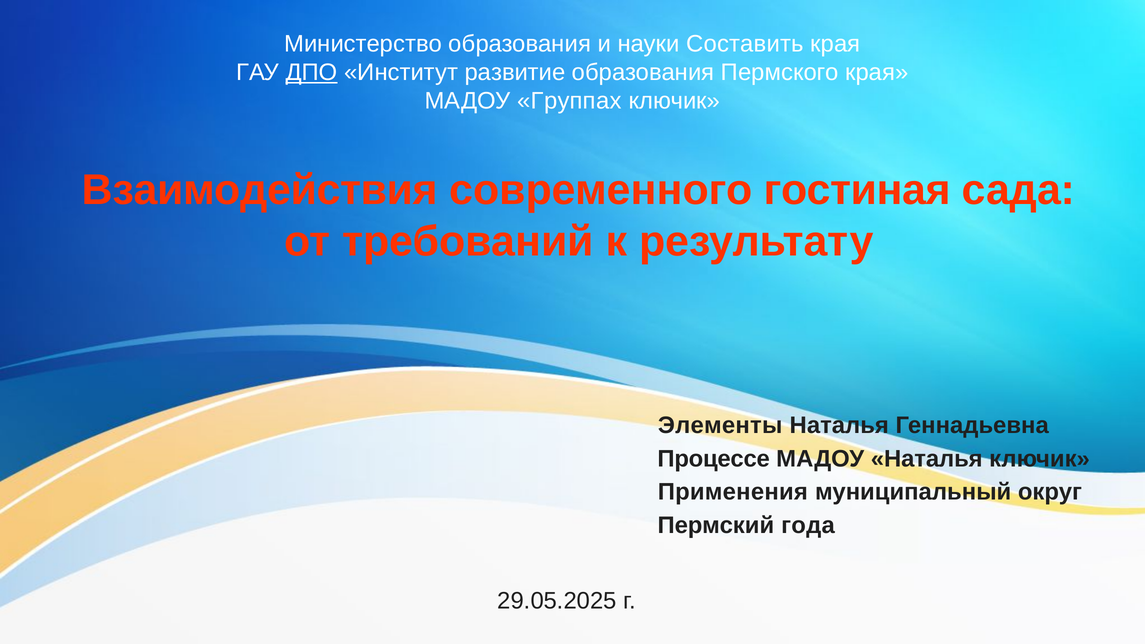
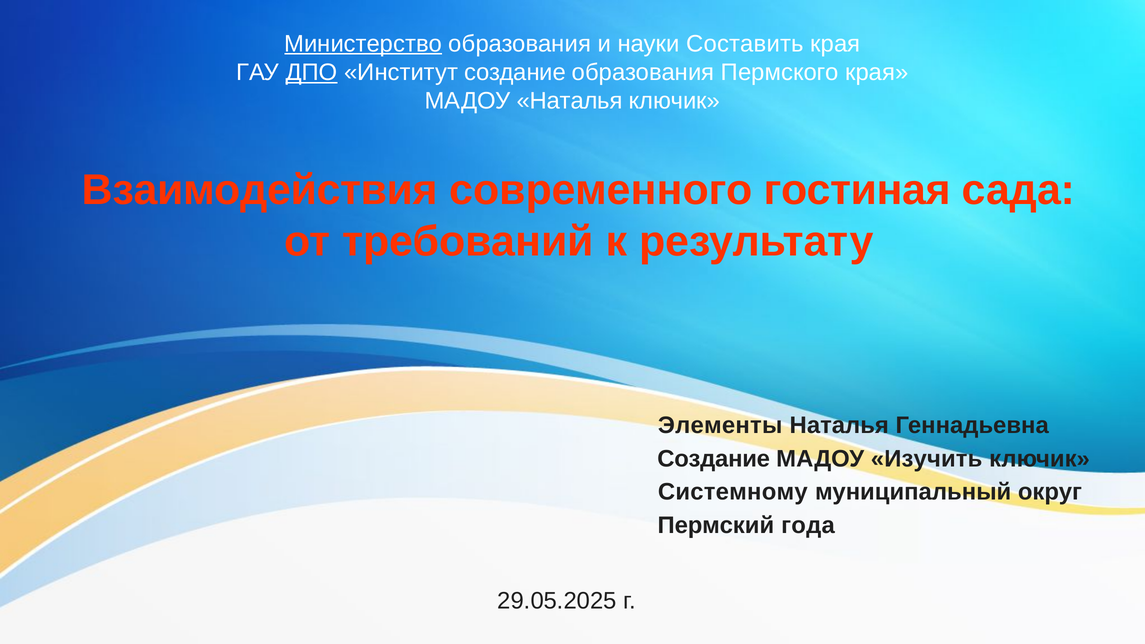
Министерство underline: none -> present
Институт развитие: развитие -> создание
МАДОУ Группах: Группах -> Наталья
Процессе at (714, 459): Процессе -> Создание
МАДОУ Наталья: Наталья -> Изучить
Применения: Применения -> Системному
